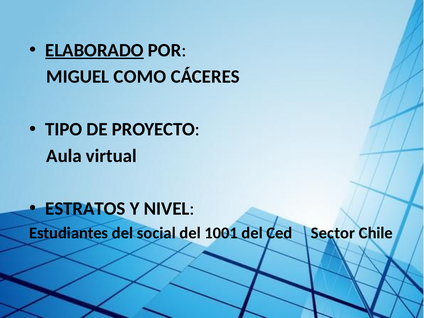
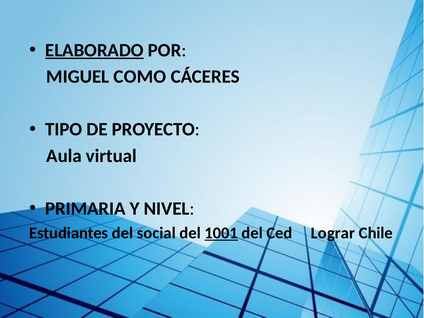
ESTRATOS: ESTRATOS -> PRIMARIA
1001 underline: none -> present
Sector: Sector -> Lograr
